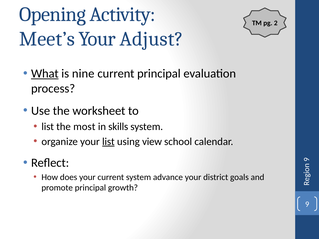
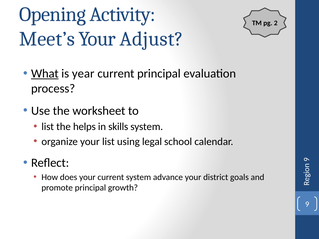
nine: nine -> year
most: most -> helps
list at (108, 142) underline: present -> none
view: view -> legal
